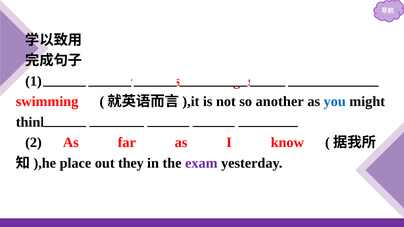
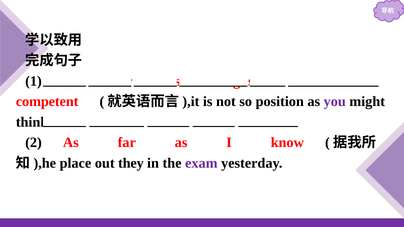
swimming: swimming -> competent
another: another -> position
you colour: blue -> purple
